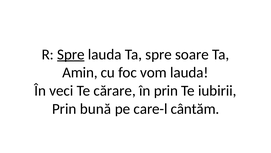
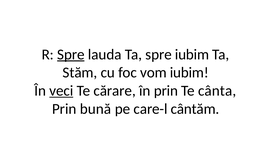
spre soare: soare -> iubim
Amin: Amin -> Stăm
vom lauda: lauda -> iubim
veci underline: none -> present
iubirii: iubirii -> cânta
